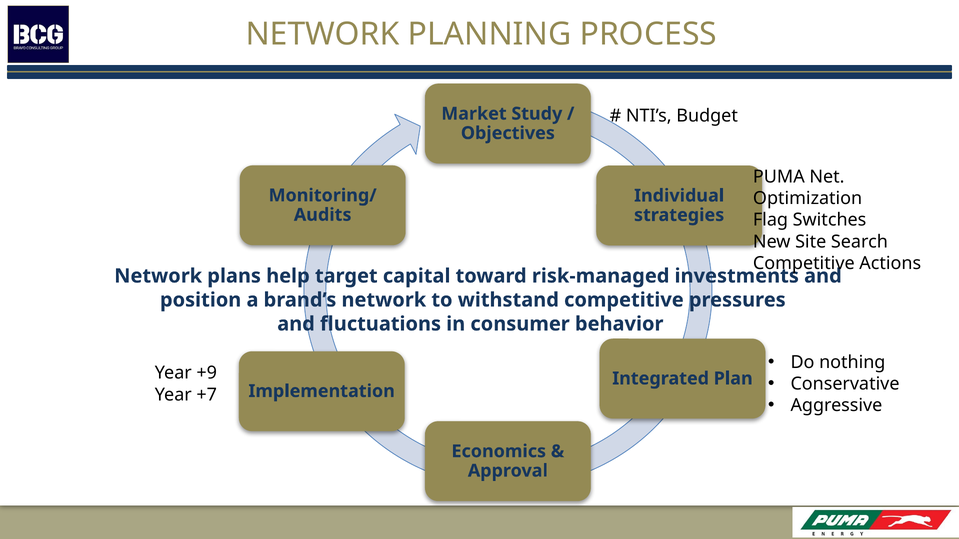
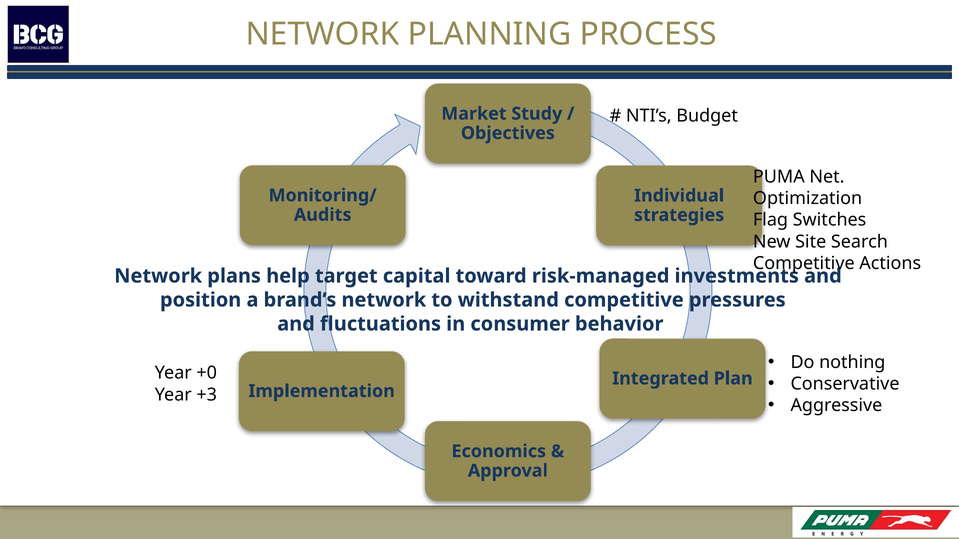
+9: +9 -> +0
+7: +7 -> +3
